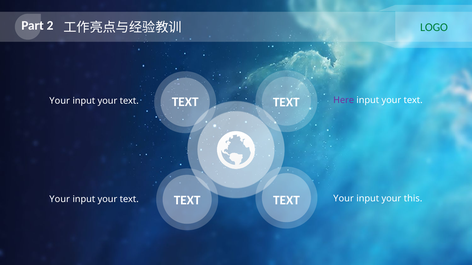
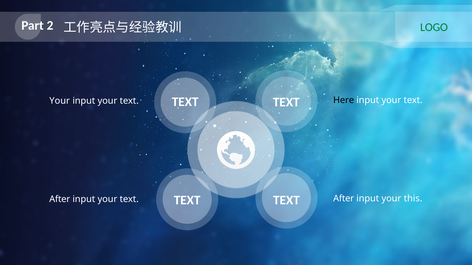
Here colour: purple -> black
Your at (60, 200): Your -> After
Your at (344, 199): Your -> After
